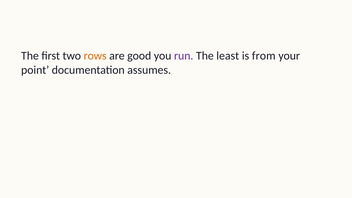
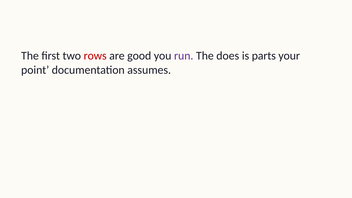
rows colour: orange -> red
least: least -> does
from: from -> parts
